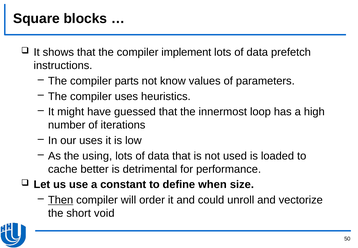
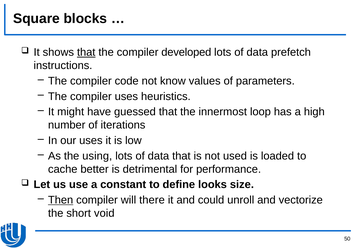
that at (86, 52) underline: none -> present
implement: implement -> developed
parts: parts -> code
when: when -> looks
order: order -> there
